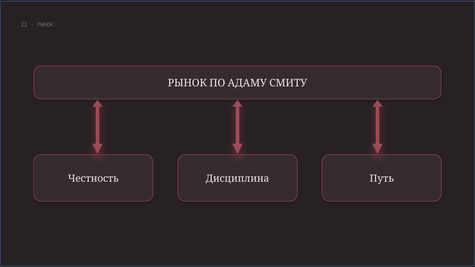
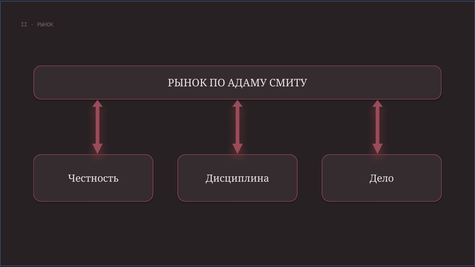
Путь: Путь -> Дело
